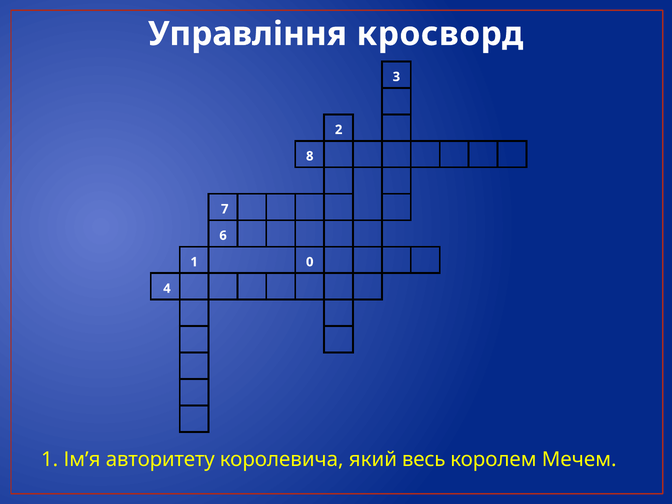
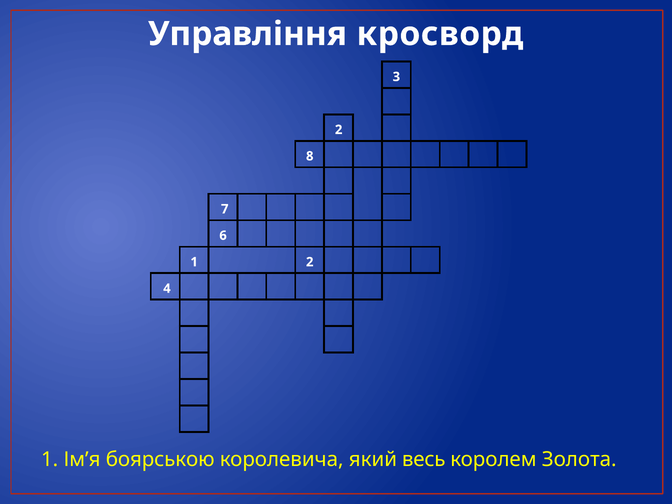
1 0: 0 -> 2
авторитету: авторитету -> боярською
Мечем: Мечем -> Золота
